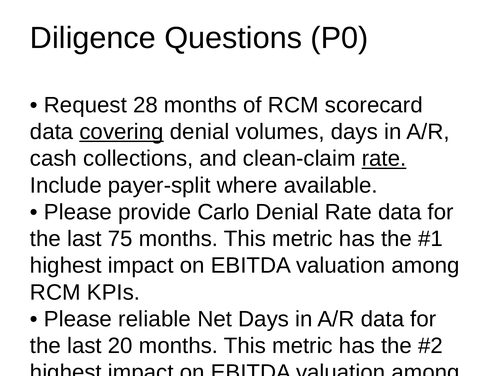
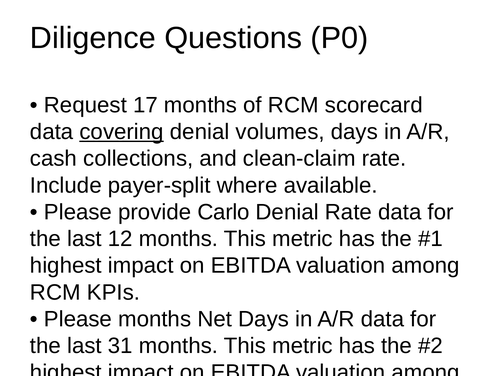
28: 28 -> 17
rate at (384, 159) underline: present -> none
75: 75 -> 12
Please reliable: reliable -> months
20: 20 -> 31
